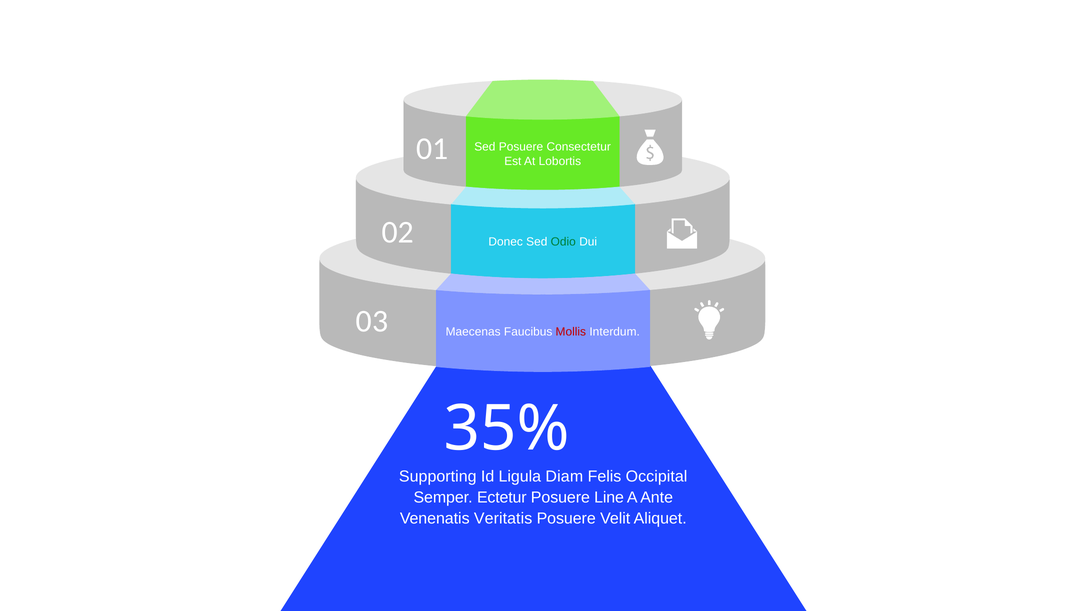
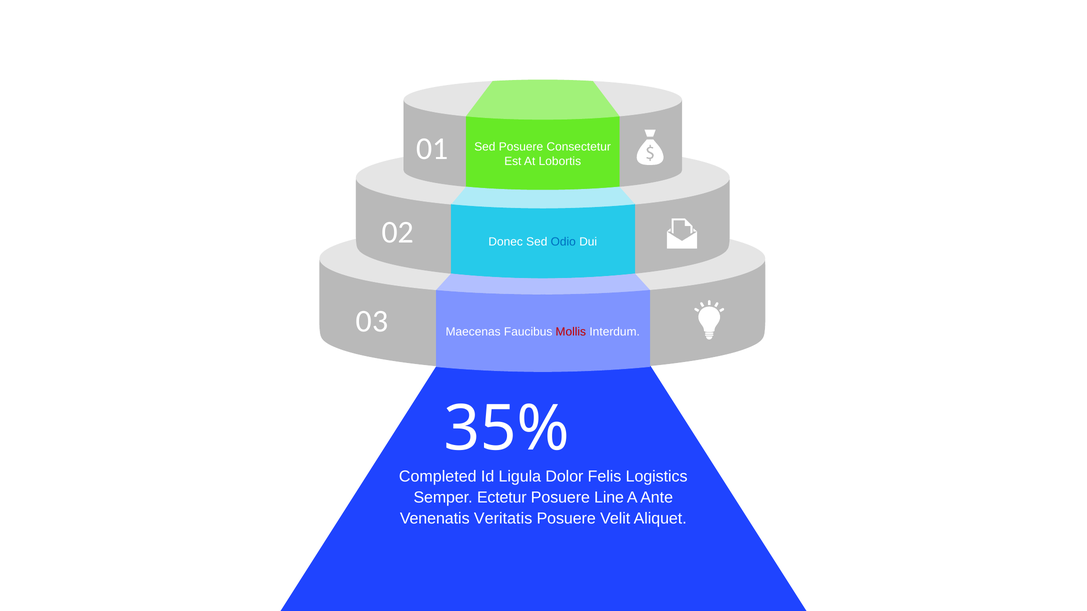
Odio colour: green -> blue
Supporting: Supporting -> Completed
Diam: Diam -> Dolor
Occipital: Occipital -> Logistics
